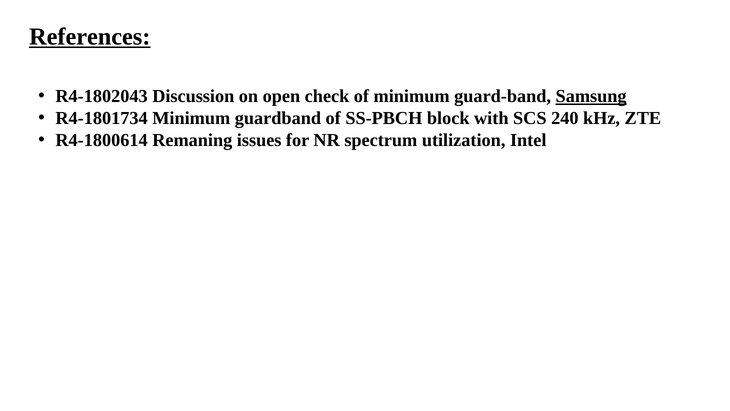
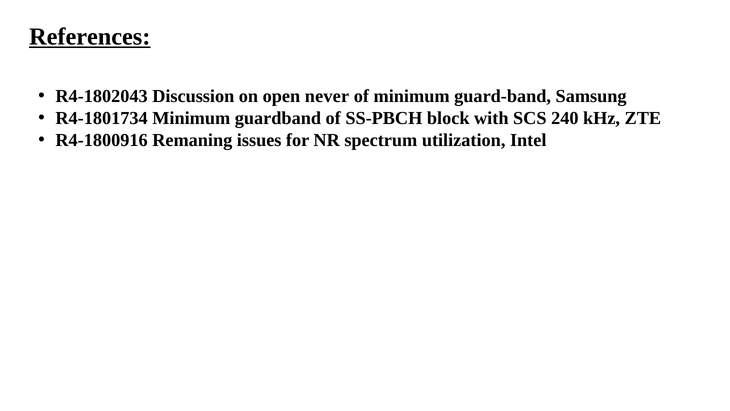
check: check -> never
Samsung underline: present -> none
R4-1800614: R4-1800614 -> R4-1800916
